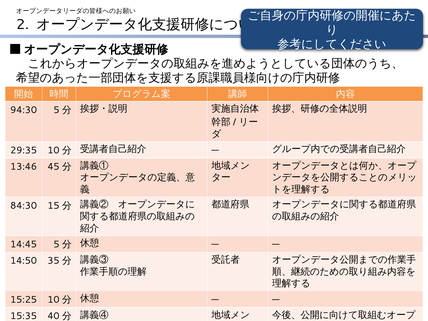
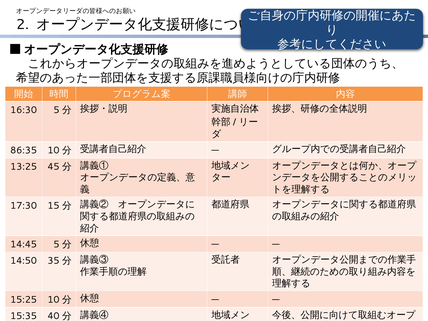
94:30: 94:30 -> 16:30
29:35: 29:35 -> 86:35
13:46: 13:46 -> 13:25
84:30: 84:30 -> 17:30
